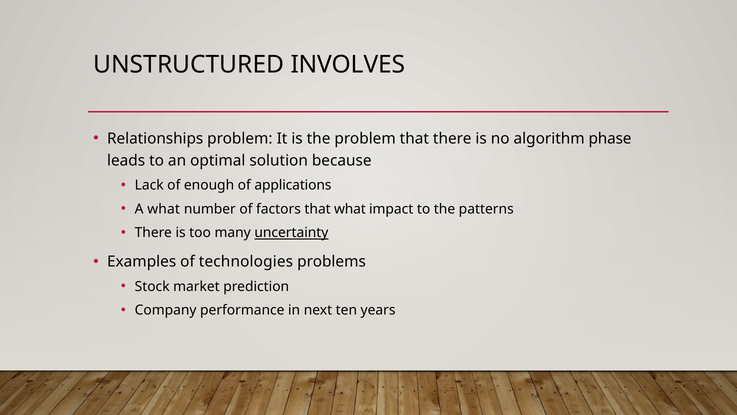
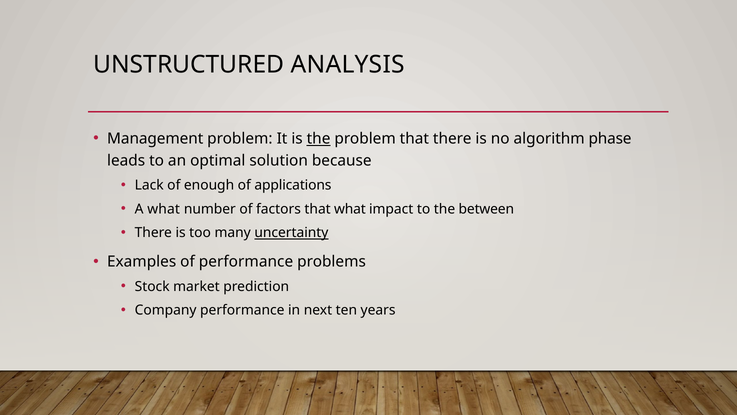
INVOLVES: INVOLVES -> ANALYSIS
Relationships: Relationships -> Management
the at (319, 139) underline: none -> present
patterns: patterns -> between
of technologies: technologies -> performance
